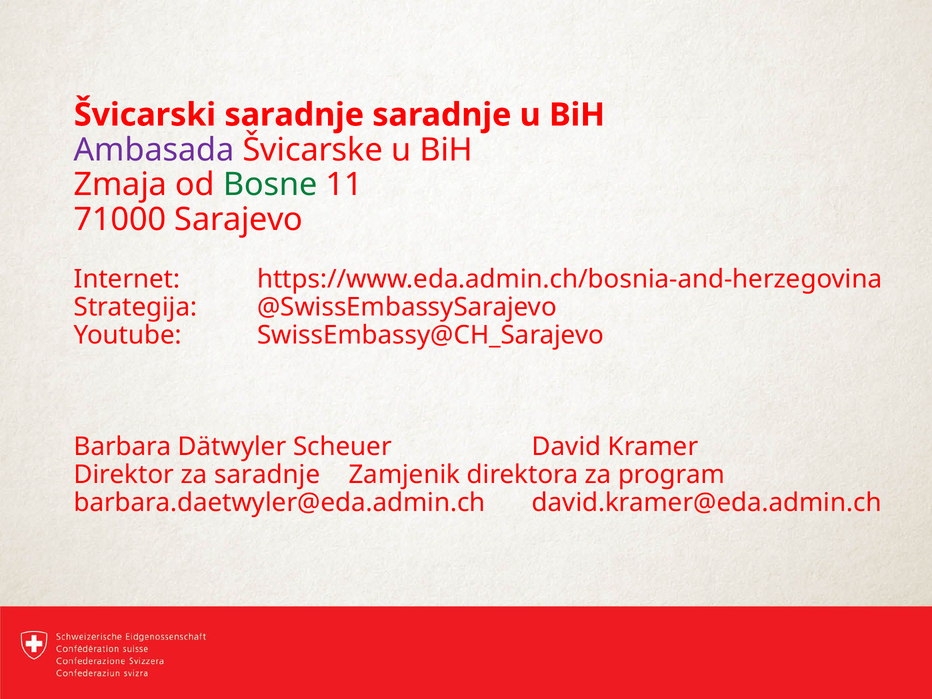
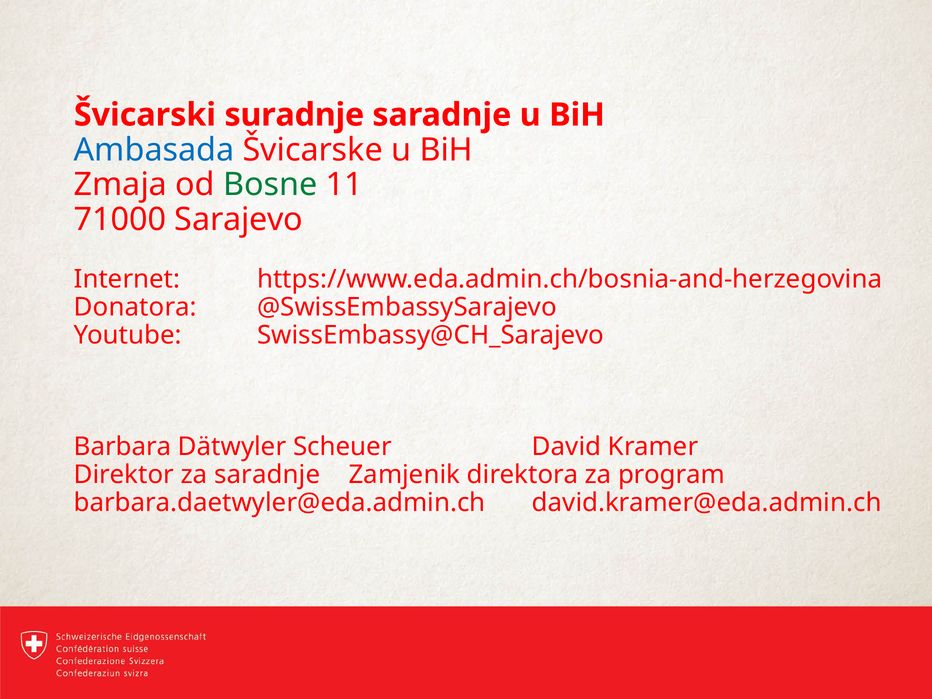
Švicarski saradnje: saradnje -> suradnje
Ambasada colour: purple -> blue
Strategija: Strategija -> Donatora
